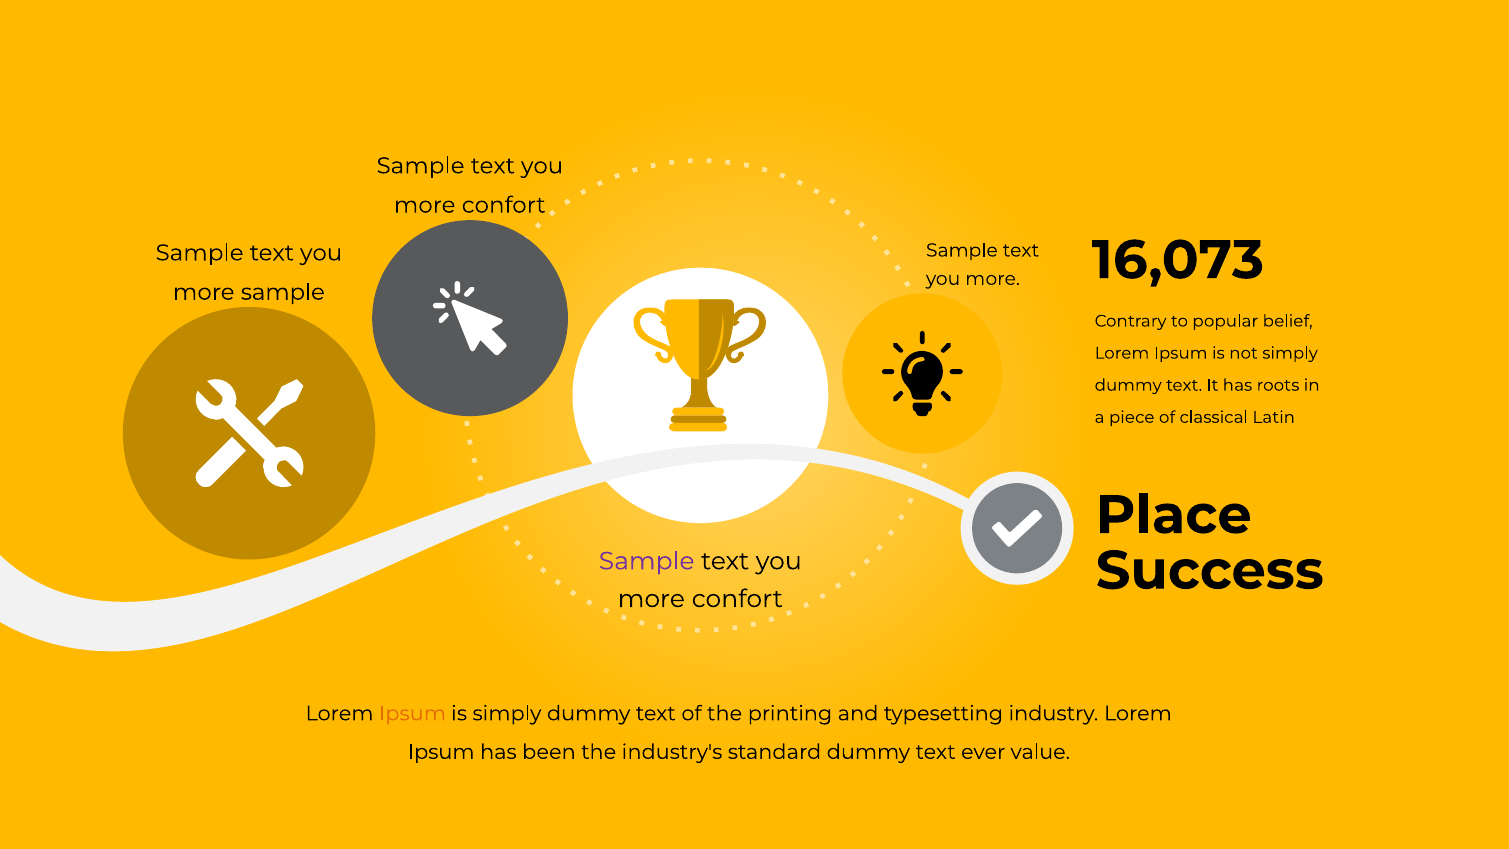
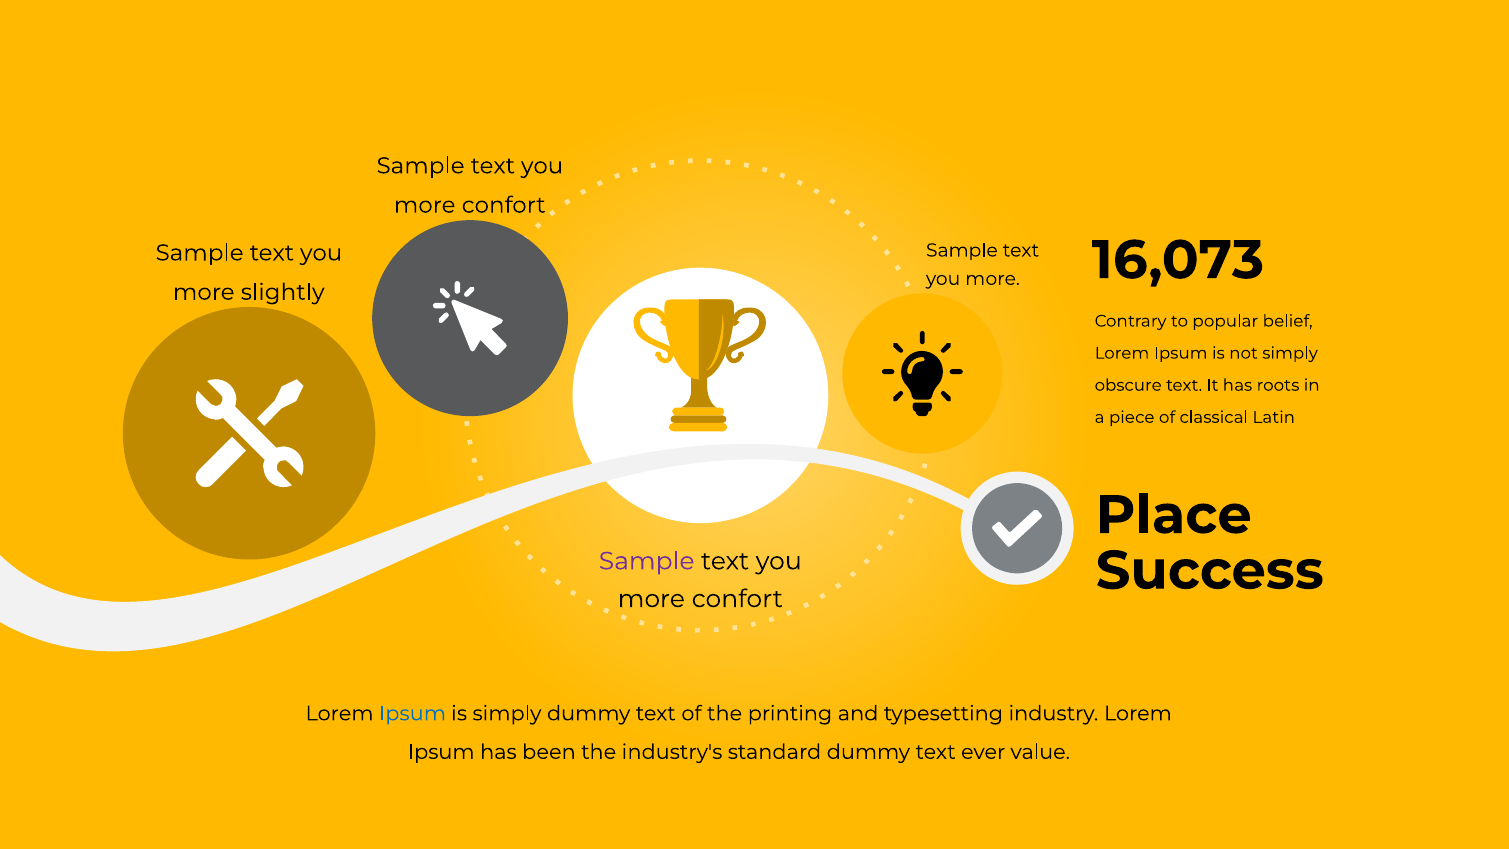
sample at (283, 292): sample -> slightly
dummy at (1128, 385): dummy -> obscure
Ipsum at (412, 713) colour: orange -> blue
